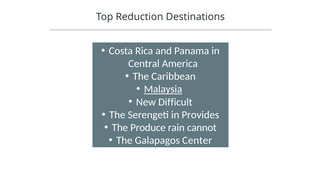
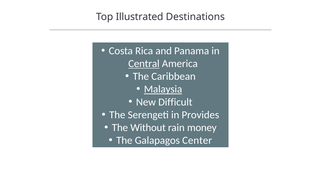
Reduction: Reduction -> Illustrated
Central underline: none -> present
Produce: Produce -> Without
cannot: cannot -> money
